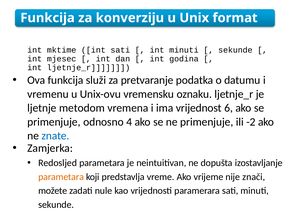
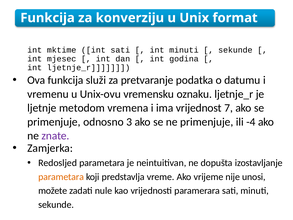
6: 6 -> 7
4: 4 -> 3
-2: -2 -> -4
znate colour: blue -> purple
znači: znači -> unosi
